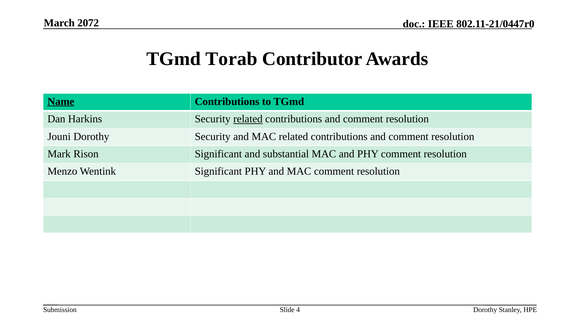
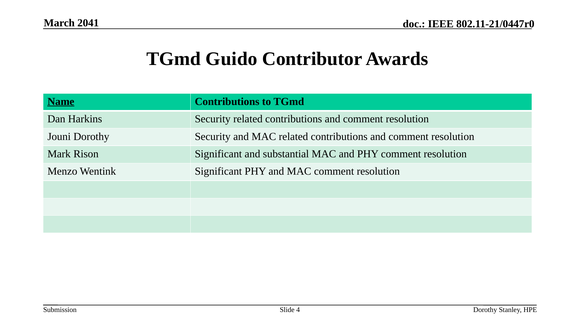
2072: 2072 -> 2041
Torab: Torab -> Guido
related at (248, 119) underline: present -> none
